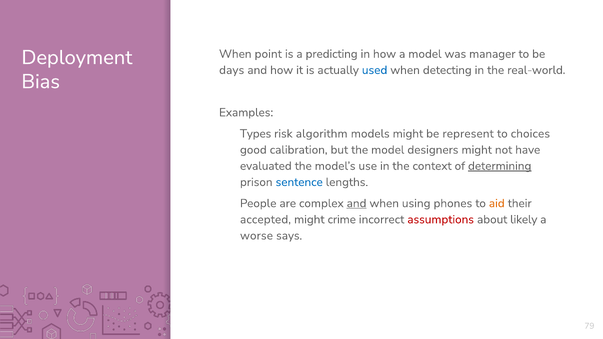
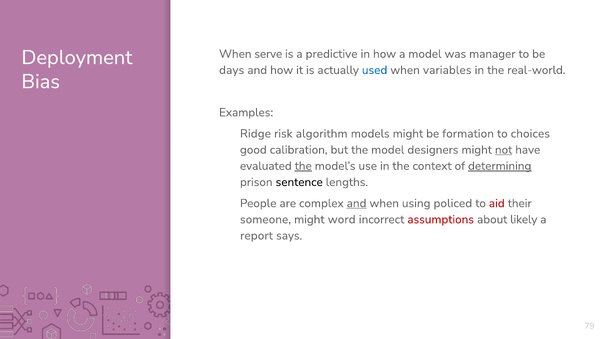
point: point -> serve
predicting: predicting -> predictive
detecting: detecting -> variables
Types: Types -> Ridge
represent: represent -> formation
not underline: none -> present
the at (303, 166) underline: none -> present
sentence colour: blue -> black
phones: phones -> policed
aid colour: orange -> red
accepted: accepted -> someone
crime: crime -> word
worse: worse -> report
